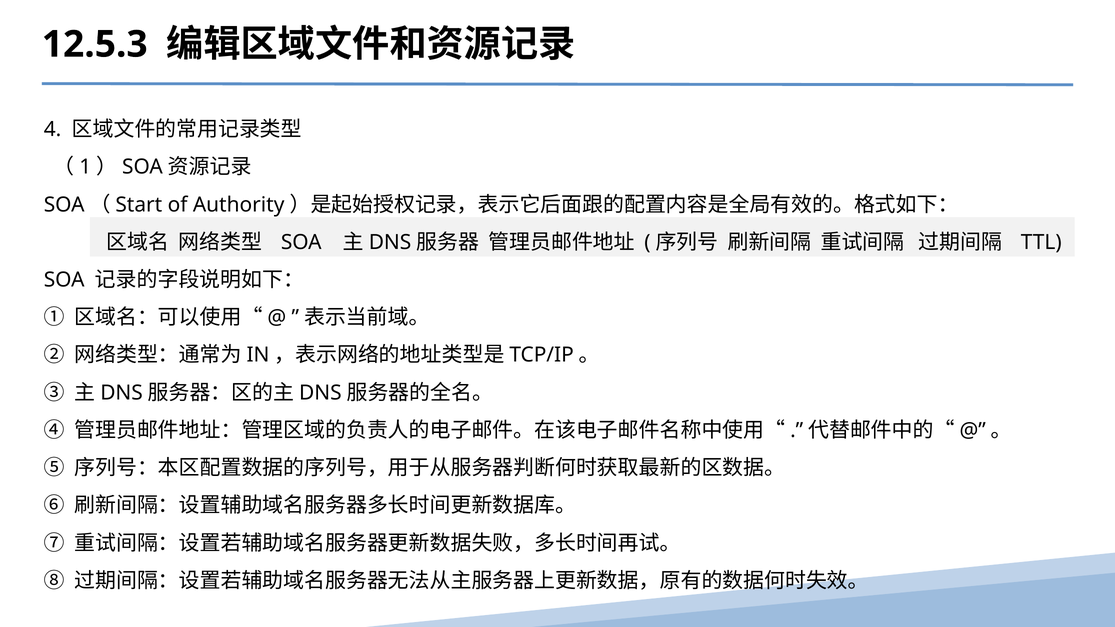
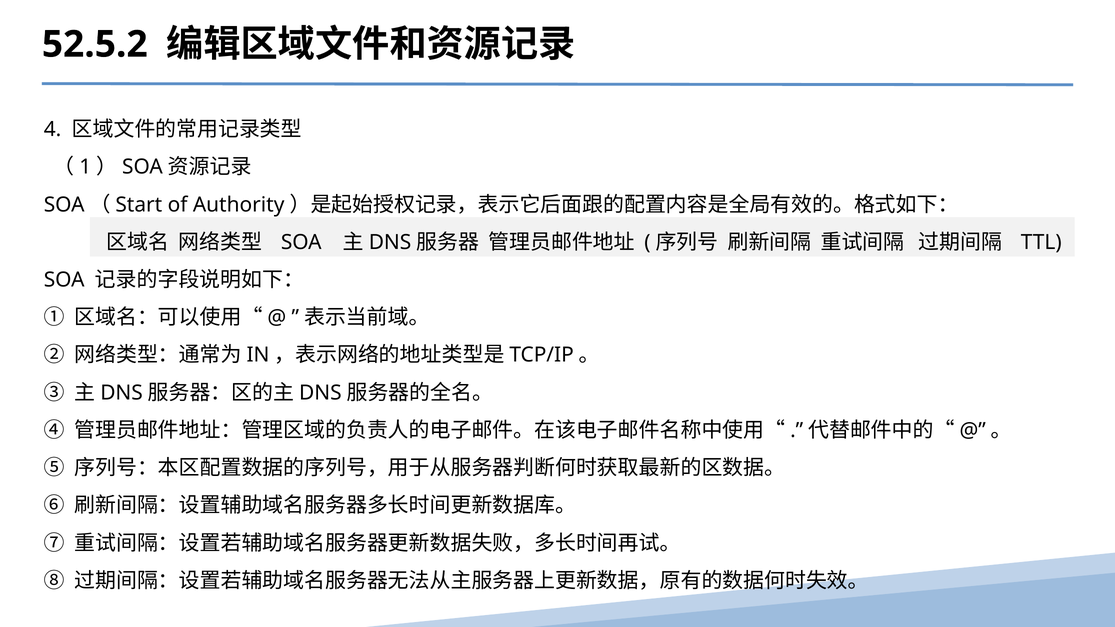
12.5.3: 12.5.3 -> 52.5.2
